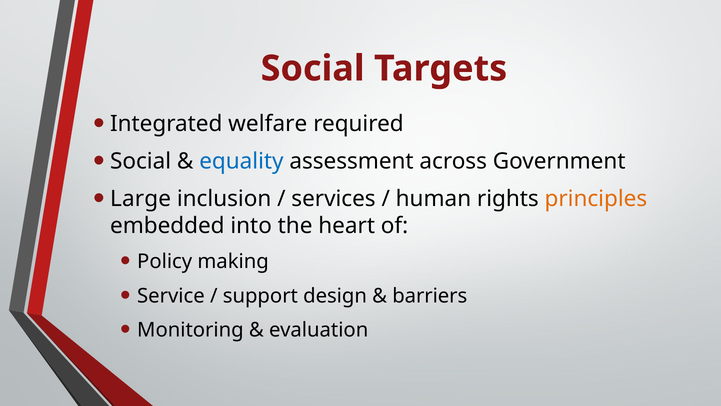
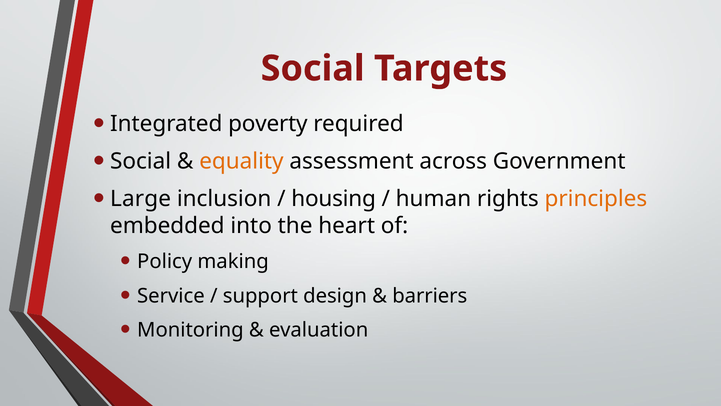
welfare: welfare -> poverty
equality colour: blue -> orange
services: services -> housing
